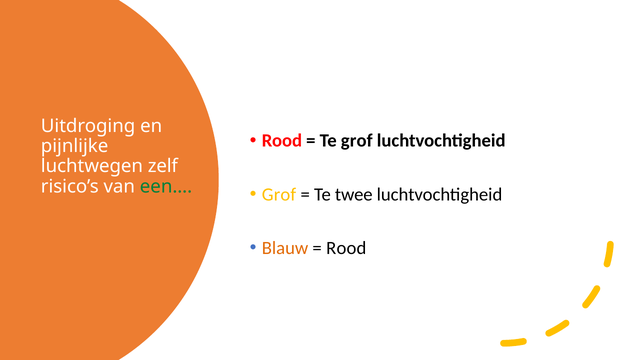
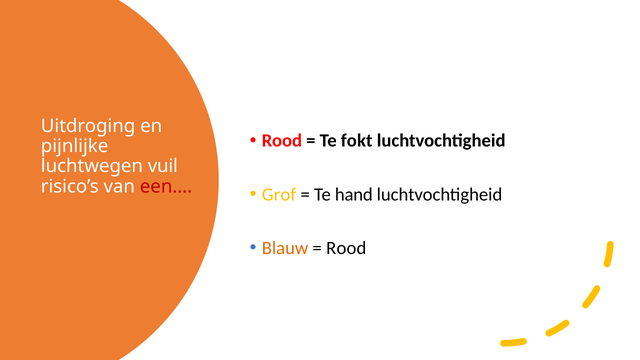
Te grof: grof -> fokt
zelf: zelf -> vuil
een… colour: green -> red
twee: twee -> hand
